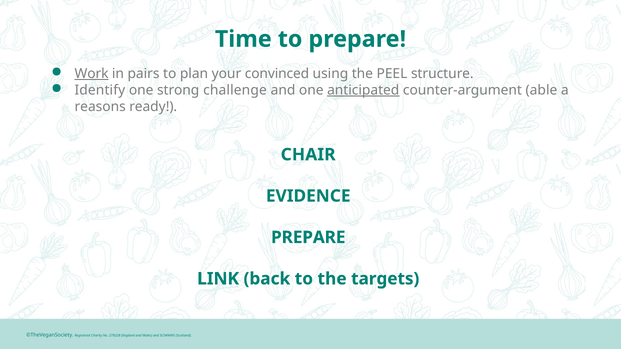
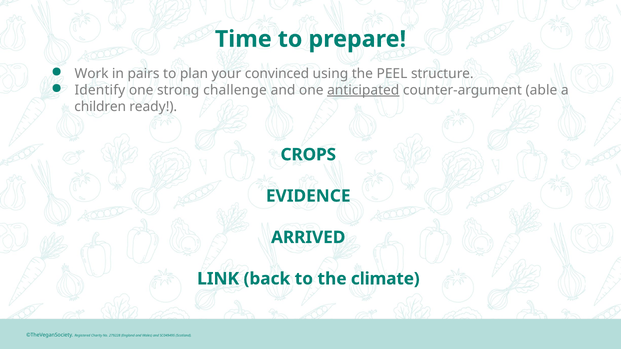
Work underline: present -> none
reasons: reasons -> children
CHAIR: CHAIR -> CROPS
PREPARE at (308, 238): PREPARE -> ARRIVED
targets: targets -> climate
